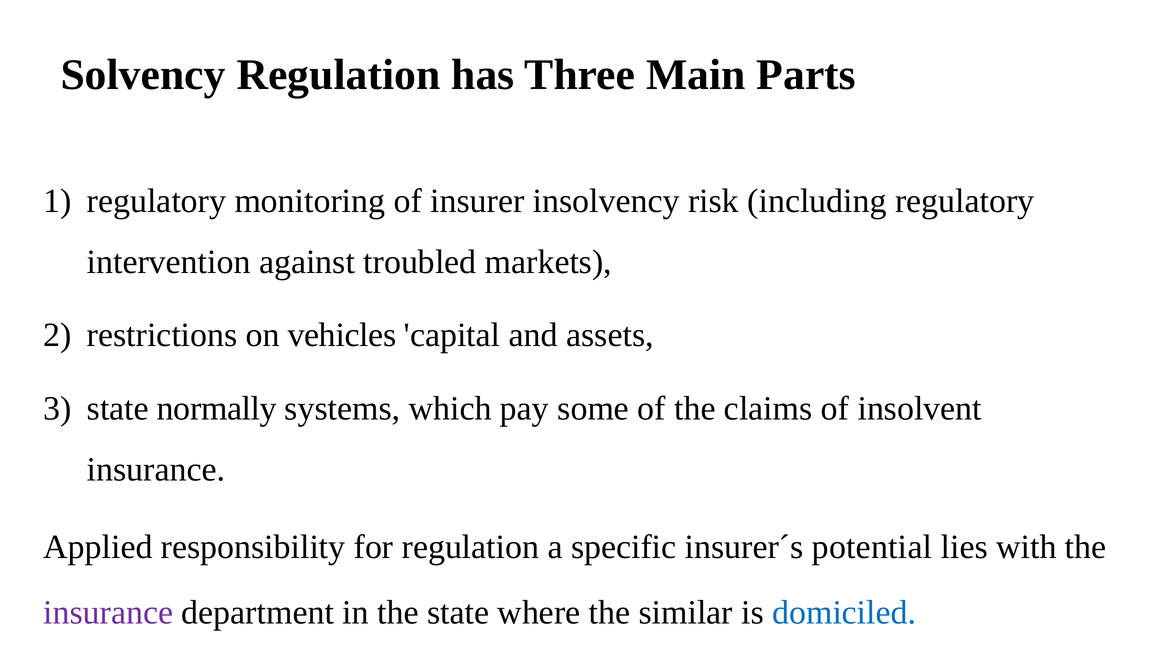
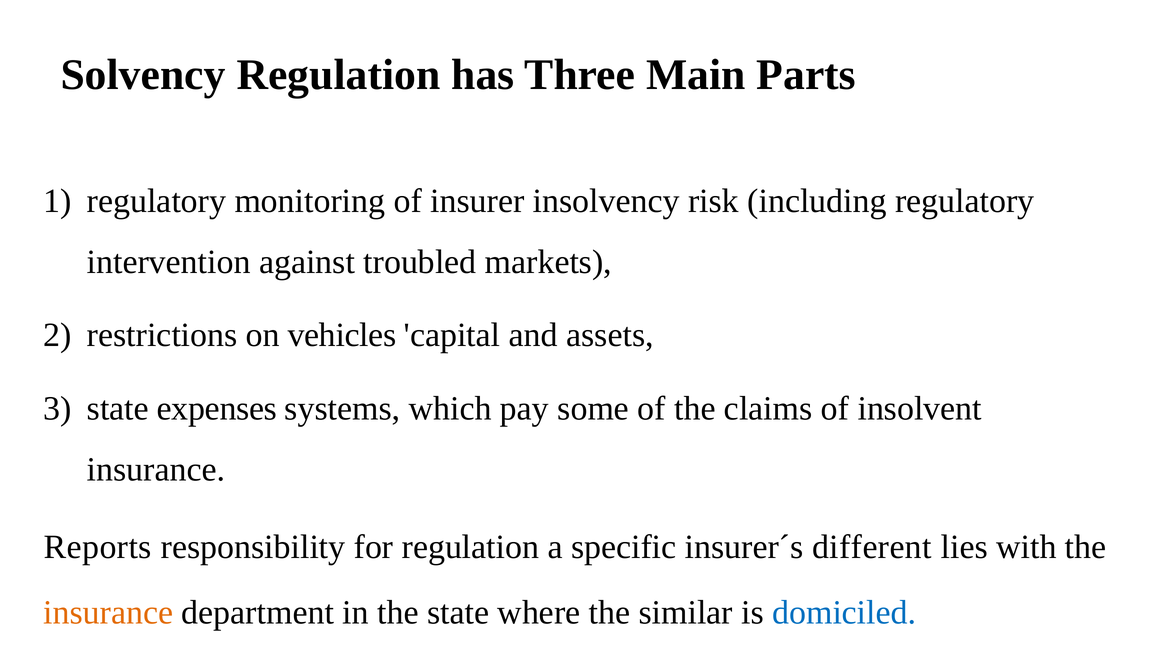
normally: normally -> expenses
Applied: Applied -> Reports
potential: potential -> different
insurance at (108, 613) colour: purple -> orange
